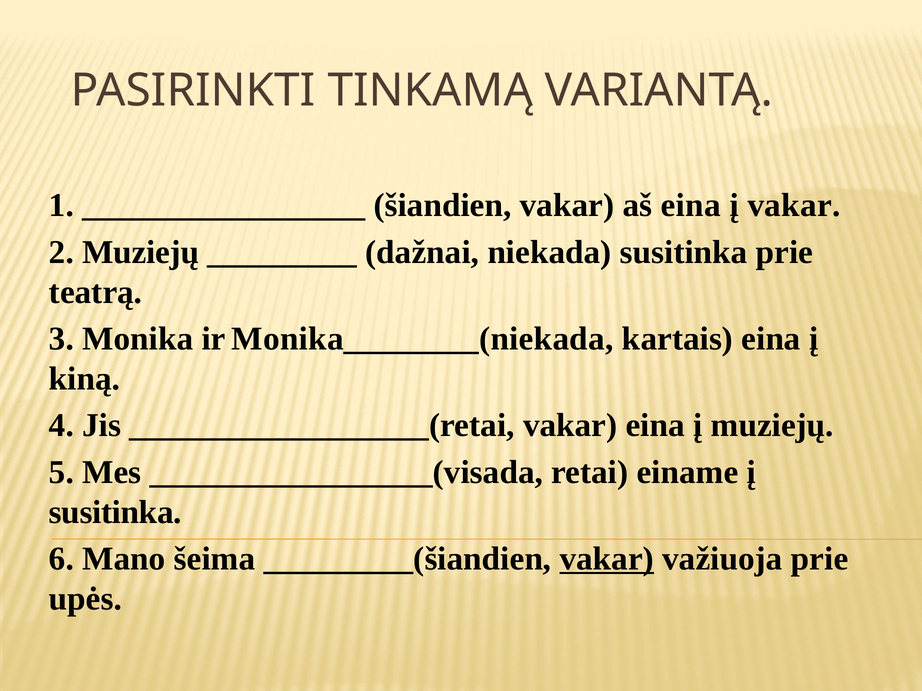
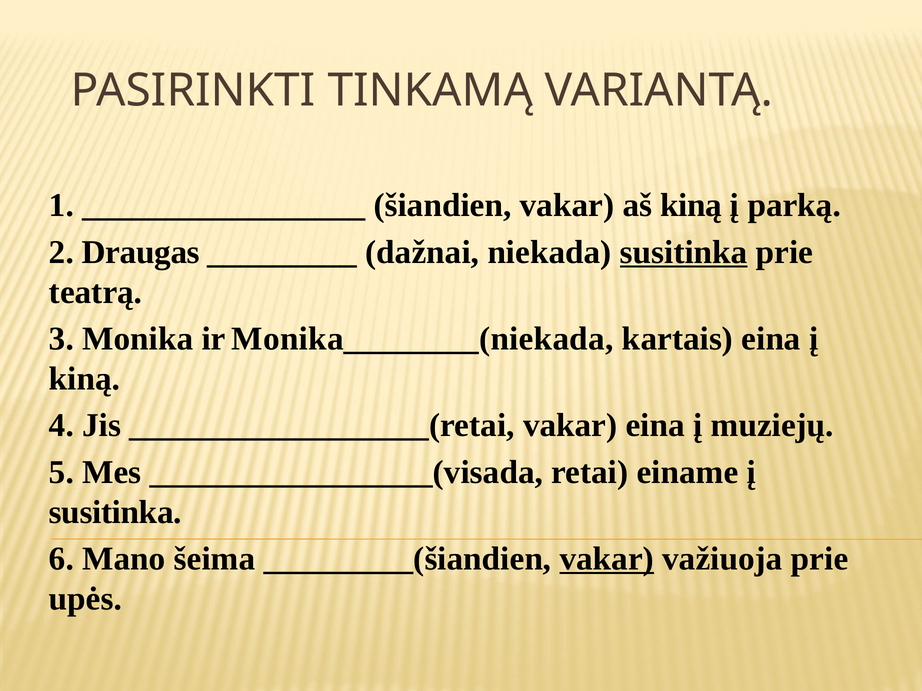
aš eina: eina -> kiną
į vakar: vakar -> parką
2 Muziejų: Muziejų -> Draugas
susitinka at (684, 252) underline: none -> present
